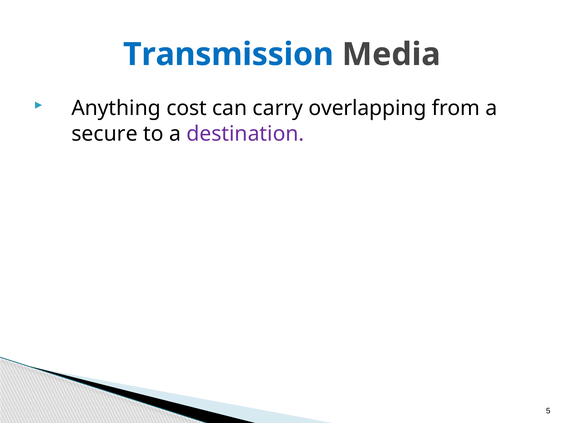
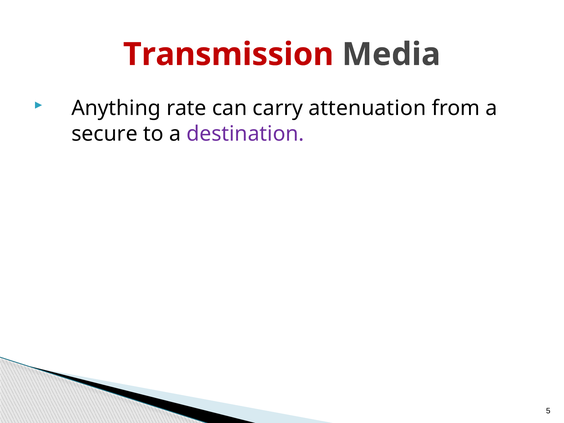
Transmission colour: blue -> red
cost: cost -> rate
overlapping: overlapping -> attenuation
